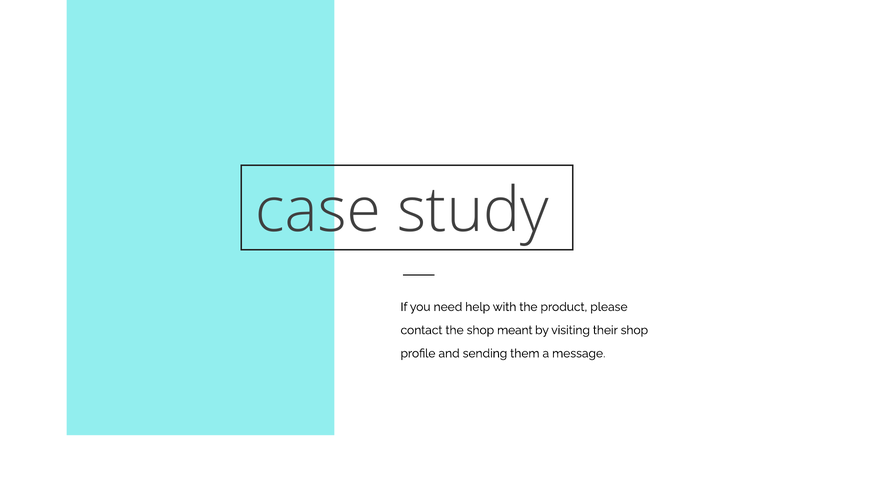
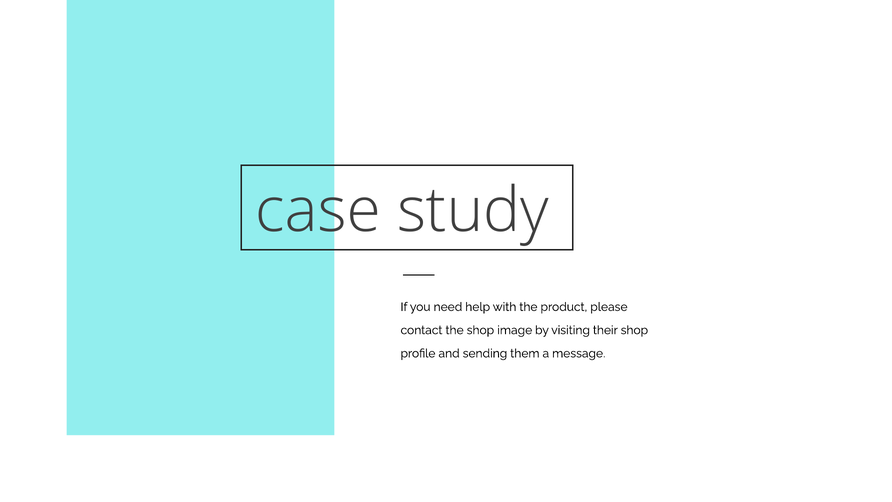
meant: meant -> image
